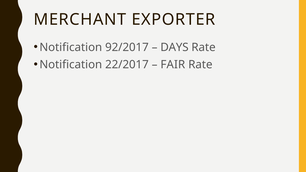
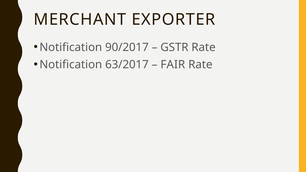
92/2017: 92/2017 -> 90/2017
DAYS: DAYS -> GSTR
22/2017: 22/2017 -> 63/2017
